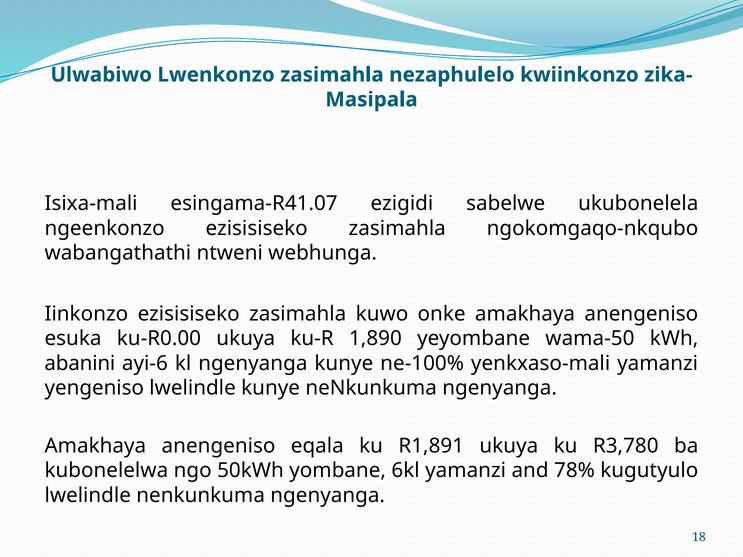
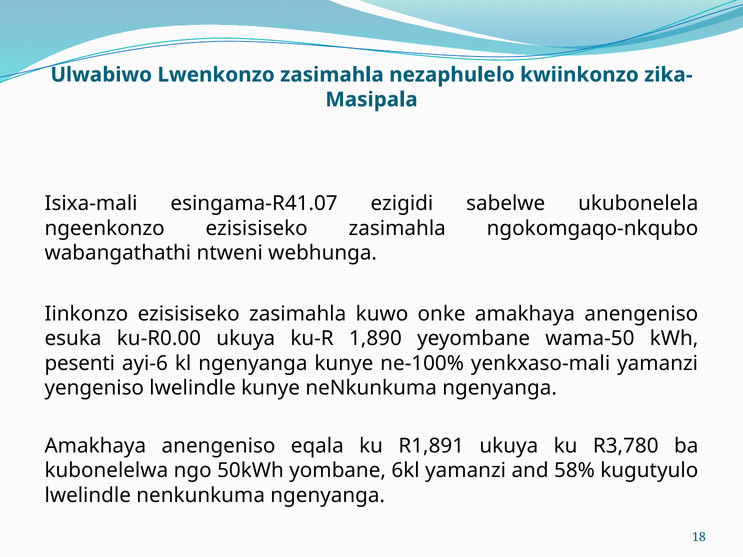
abanini: abanini -> pesenti
78%: 78% -> 58%
